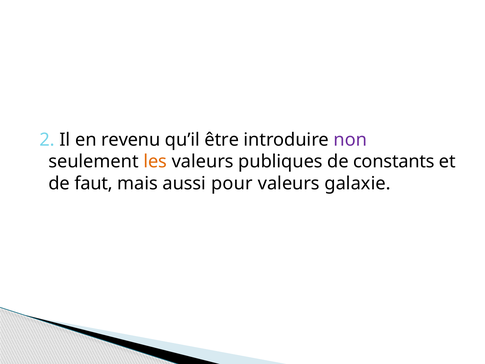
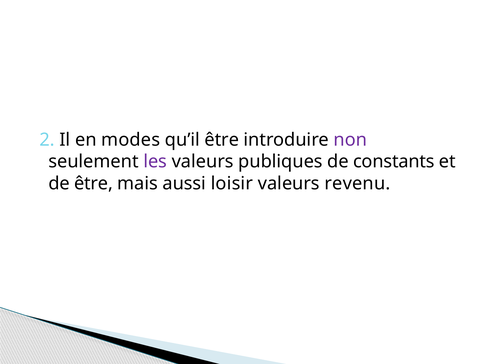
revenu: revenu -> modes
les colour: orange -> purple
de faut: faut -> être
pour: pour -> loisir
galaxie: galaxie -> revenu
